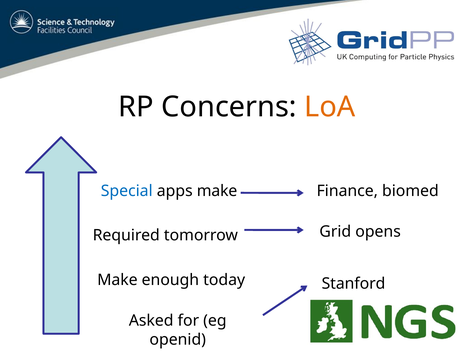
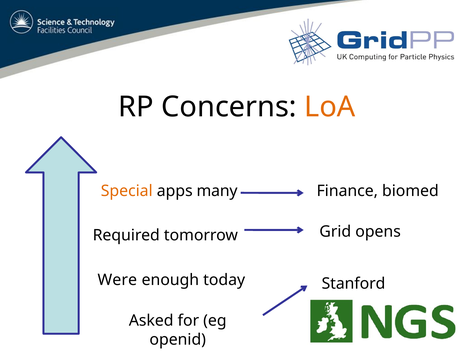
Special colour: blue -> orange
apps make: make -> many
Make at (117, 280): Make -> Were
